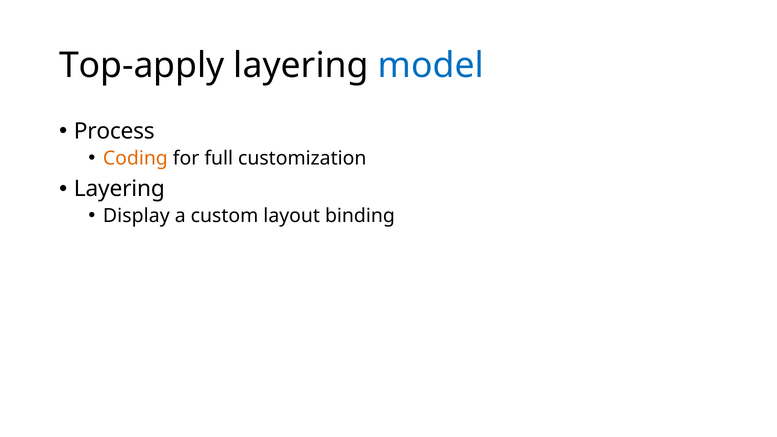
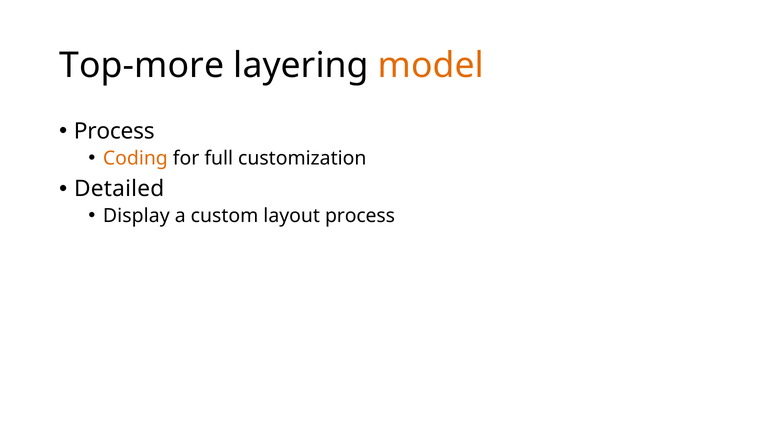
Top-apply: Top-apply -> Top-more
model colour: blue -> orange
Layering at (119, 189): Layering -> Detailed
layout binding: binding -> process
